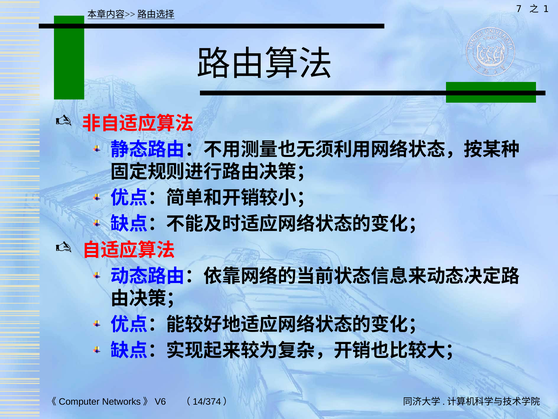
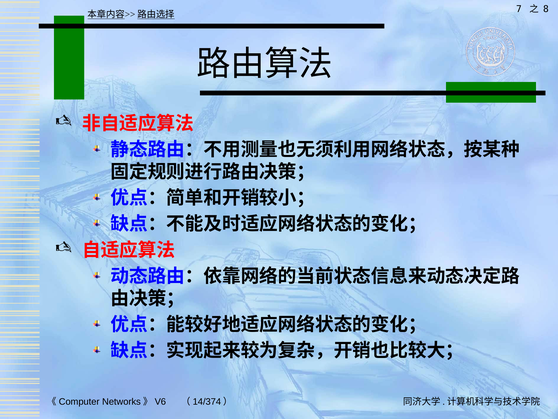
1: 1 -> 8
